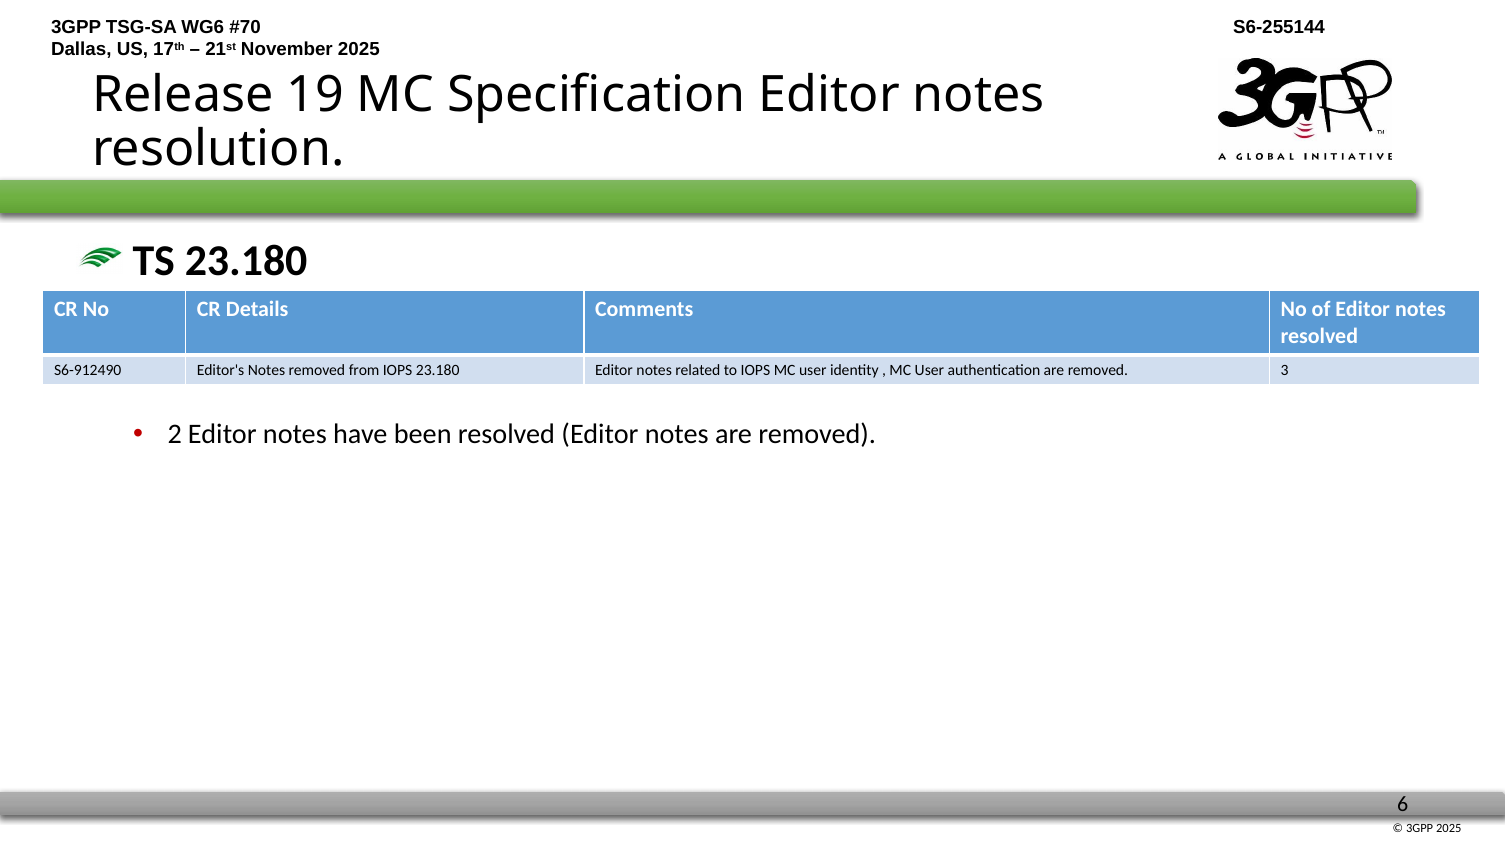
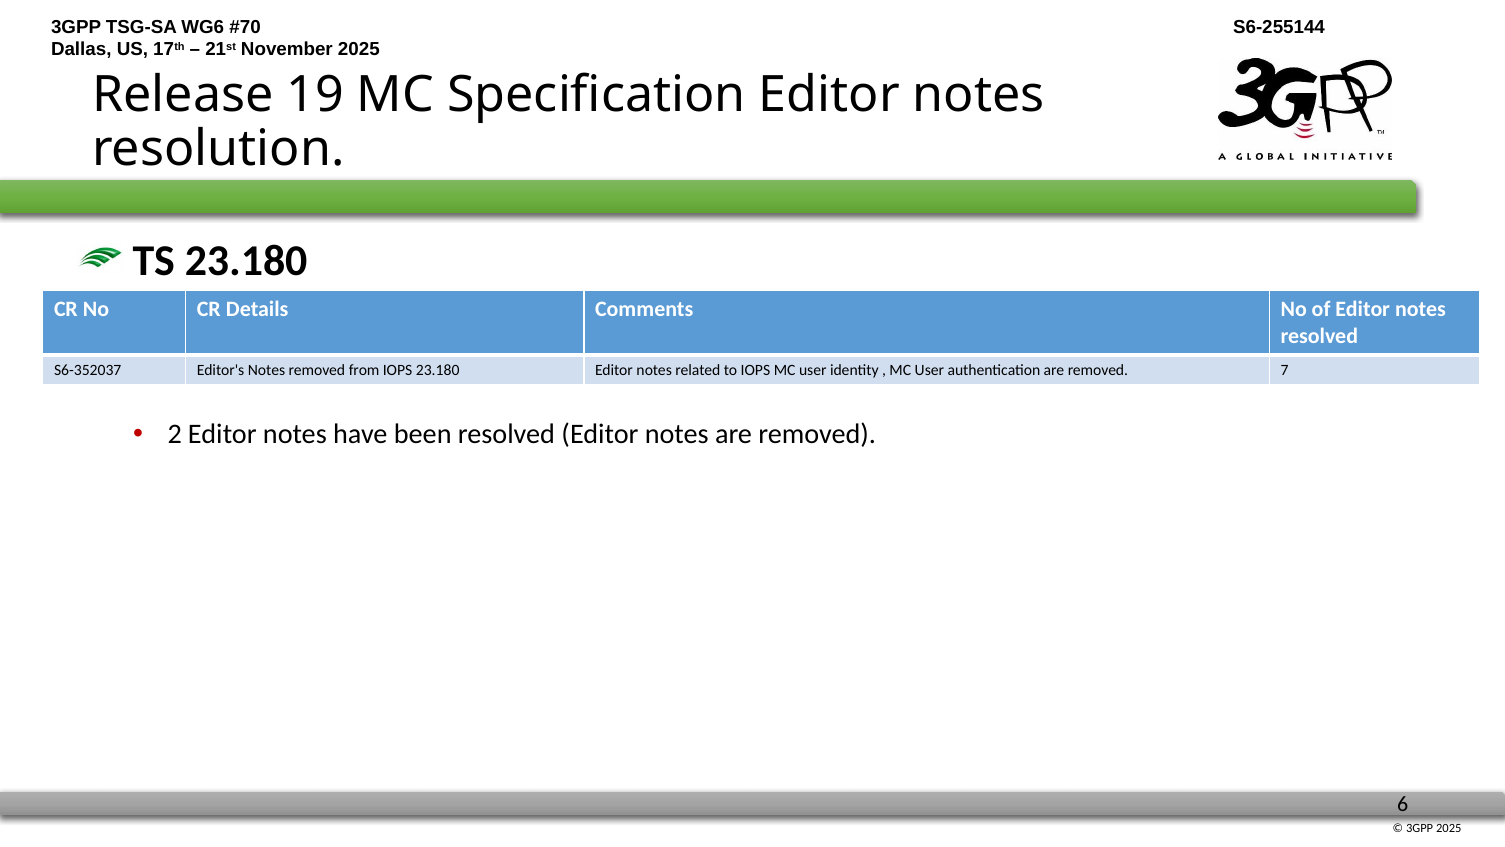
S6-912490: S6-912490 -> S6-352037
3: 3 -> 7
